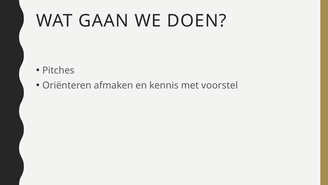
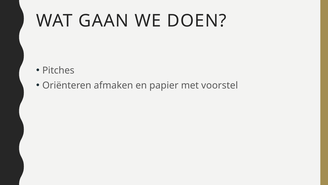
kennis: kennis -> papier
